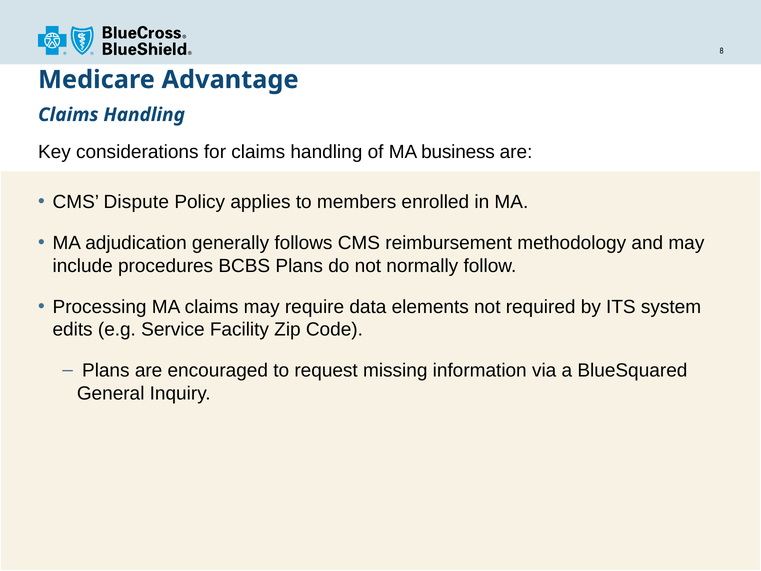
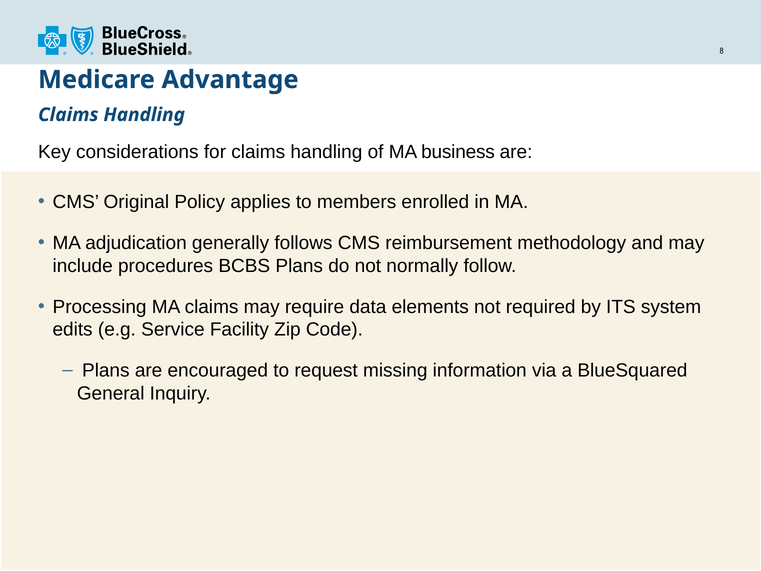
Dispute: Dispute -> Original
